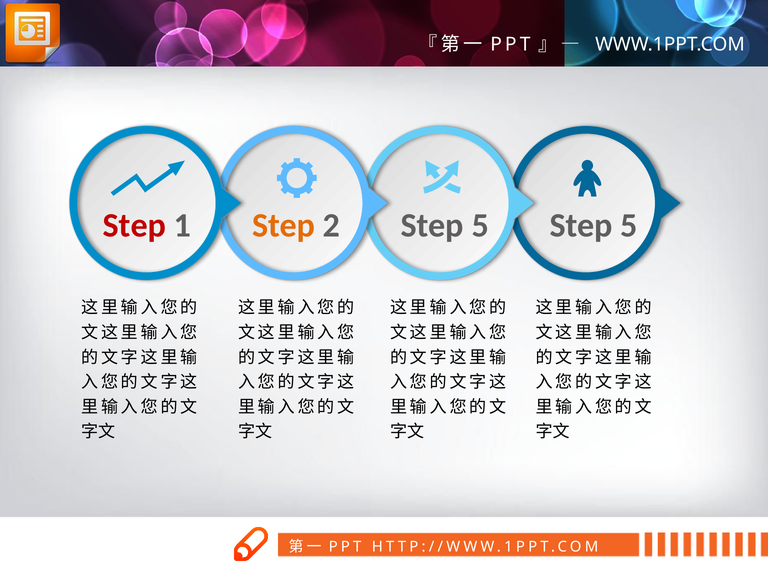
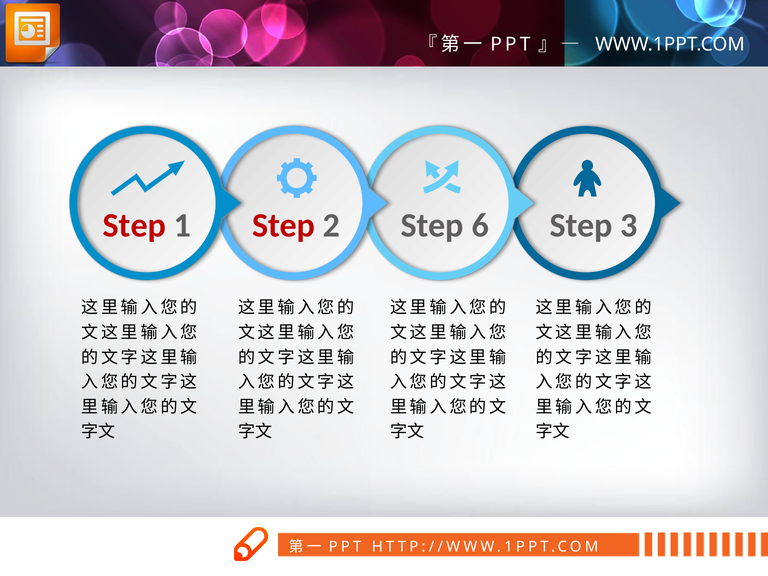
Step at (284, 226) colour: orange -> red
2 Step 5: 5 -> 6
5 at (629, 226): 5 -> 3
